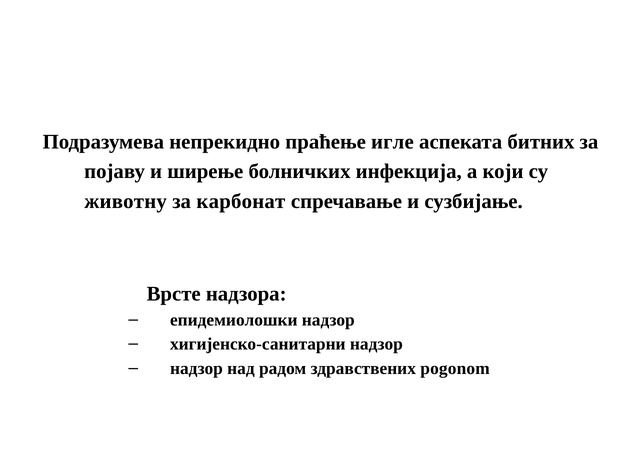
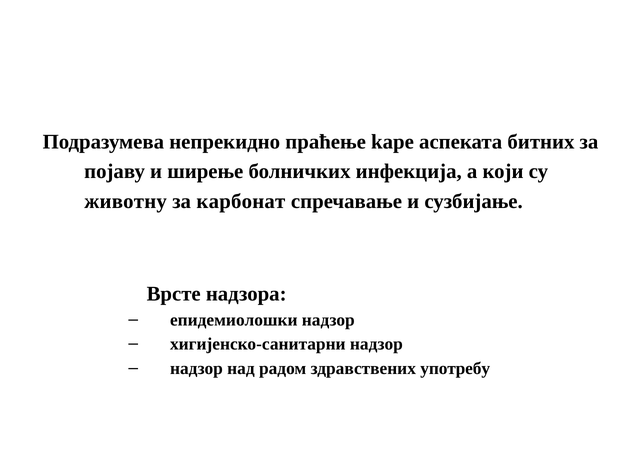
игле: игле -> kape
pogonom: pogonom -> употребу
